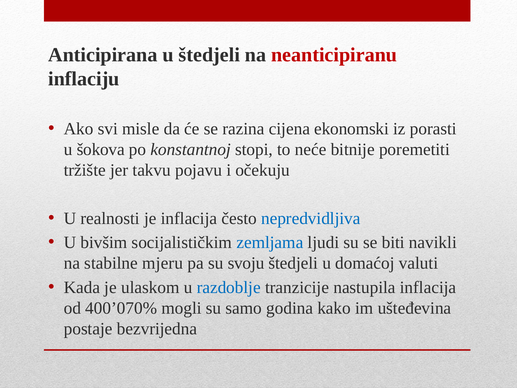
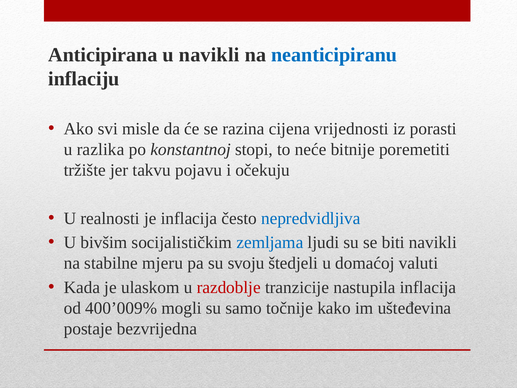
u štedjeli: štedjeli -> navikli
neanticipiranu colour: red -> blue
ekonomski: ekonomski -> vrijednosti
šokova: šokova -> razlika
razdoblje colour: blue -> red
400’070%: 400’070% -> 400’009%
godina: godina -> točnije
